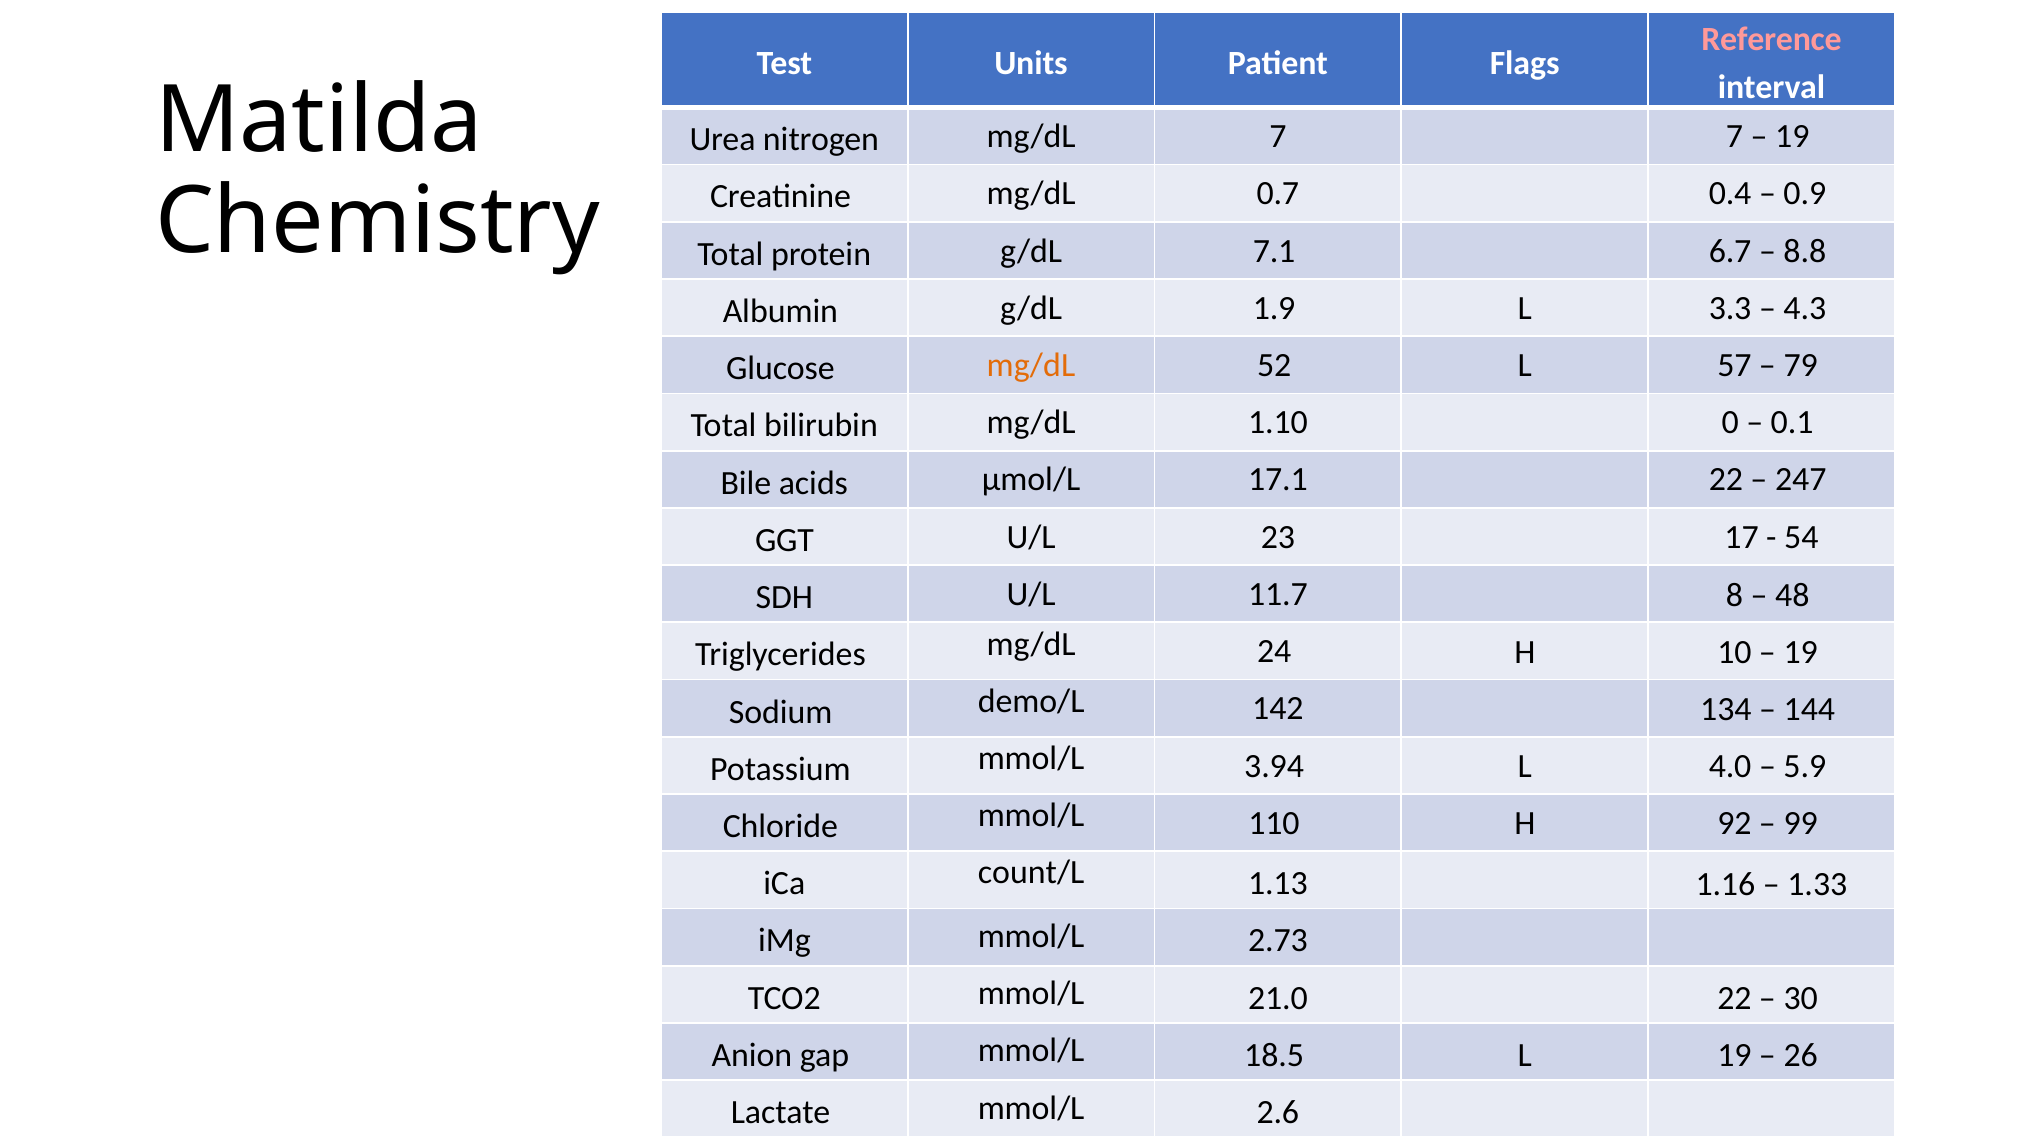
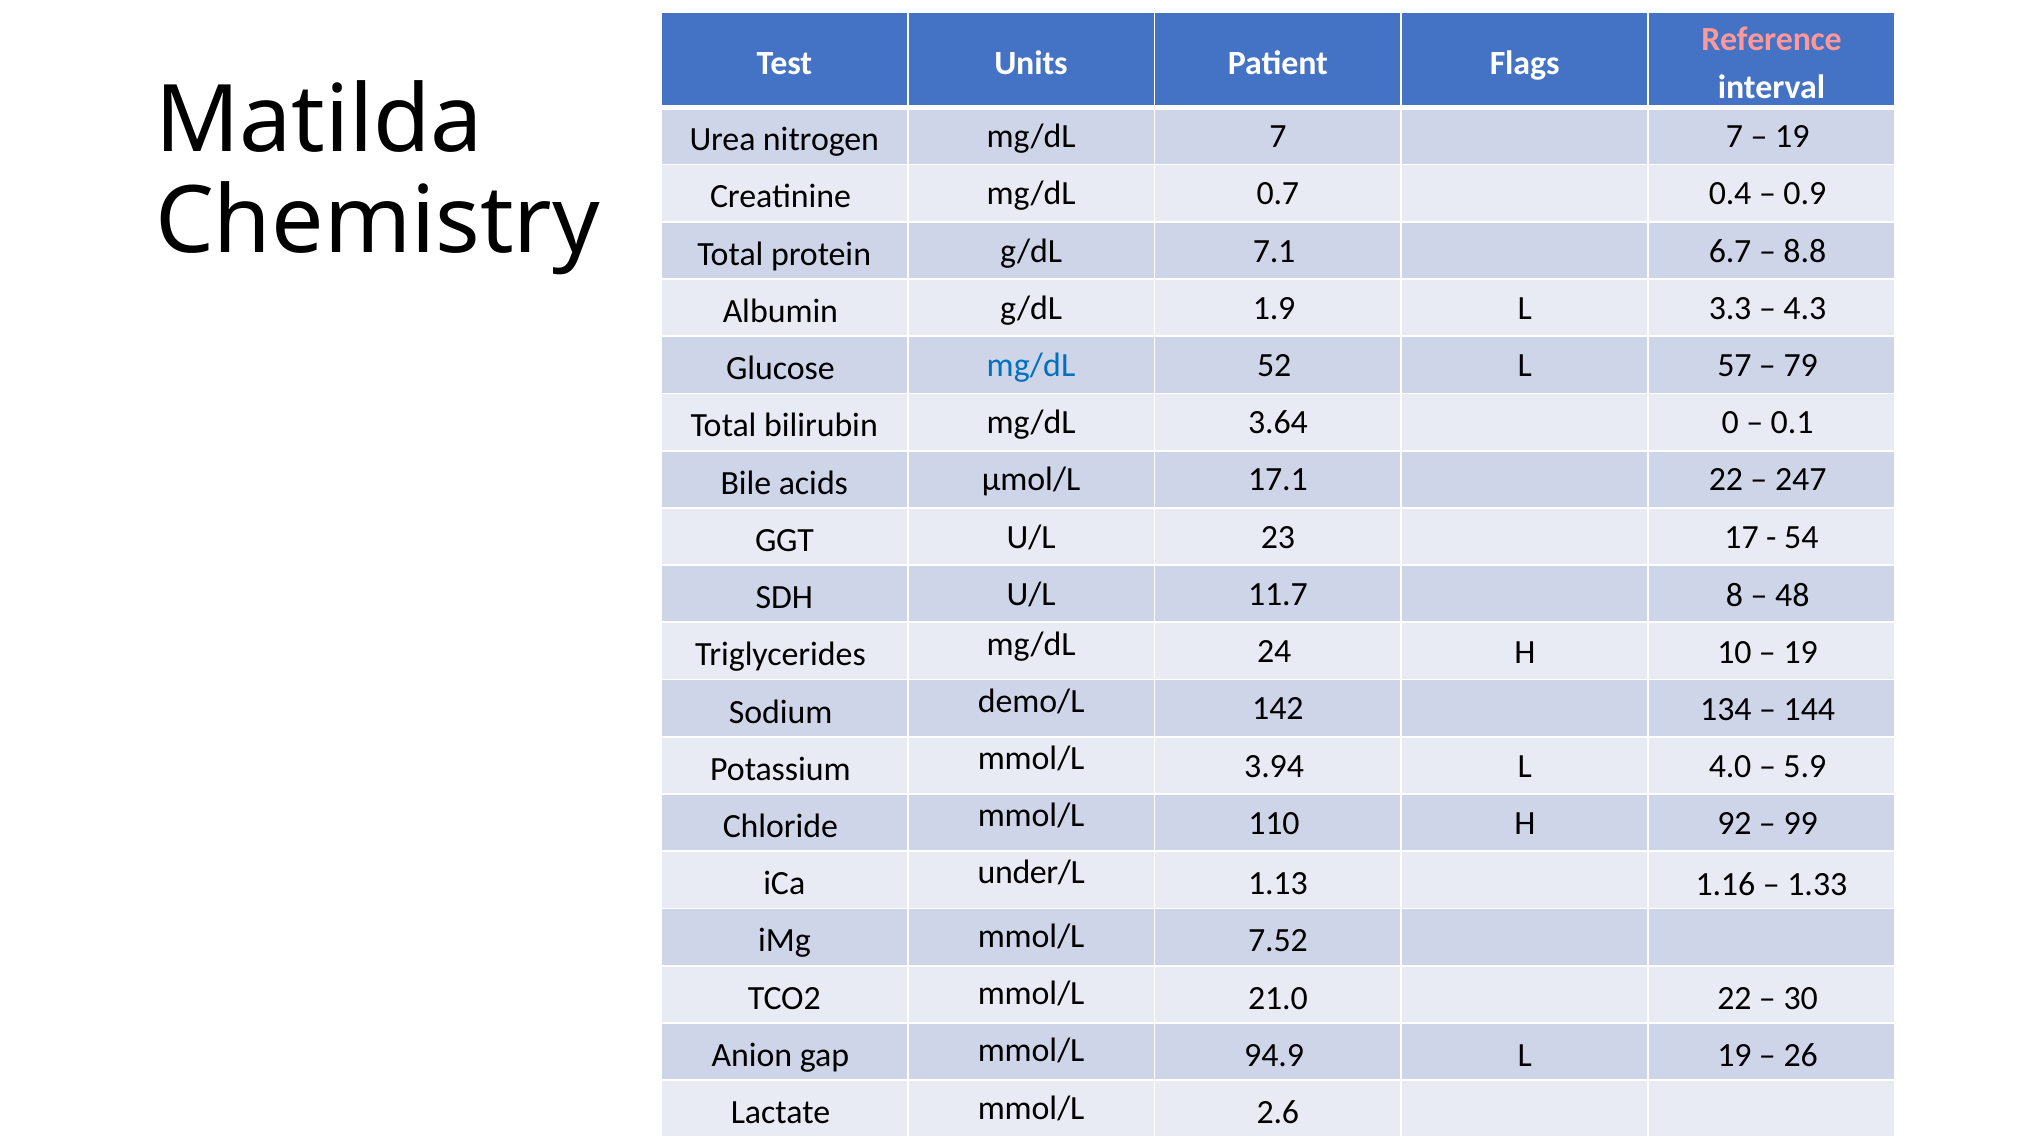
mg/dL at (1031, 365) colour: orange -> blue
1.10: 1.10 -> 3.64
count/L: count/L -> under/L
2.73: 2.73 -> 7.52
18.5: 18.5 -> 94.9
